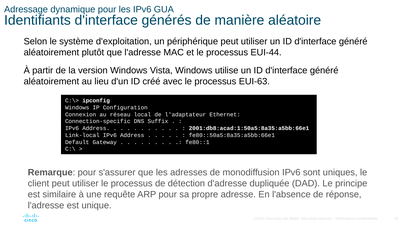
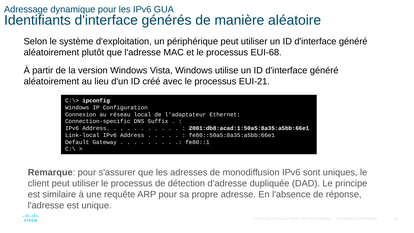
EUI-44: EUI-44 -> EUI-68
EUI-63: EUI-63 -> EUI-21
